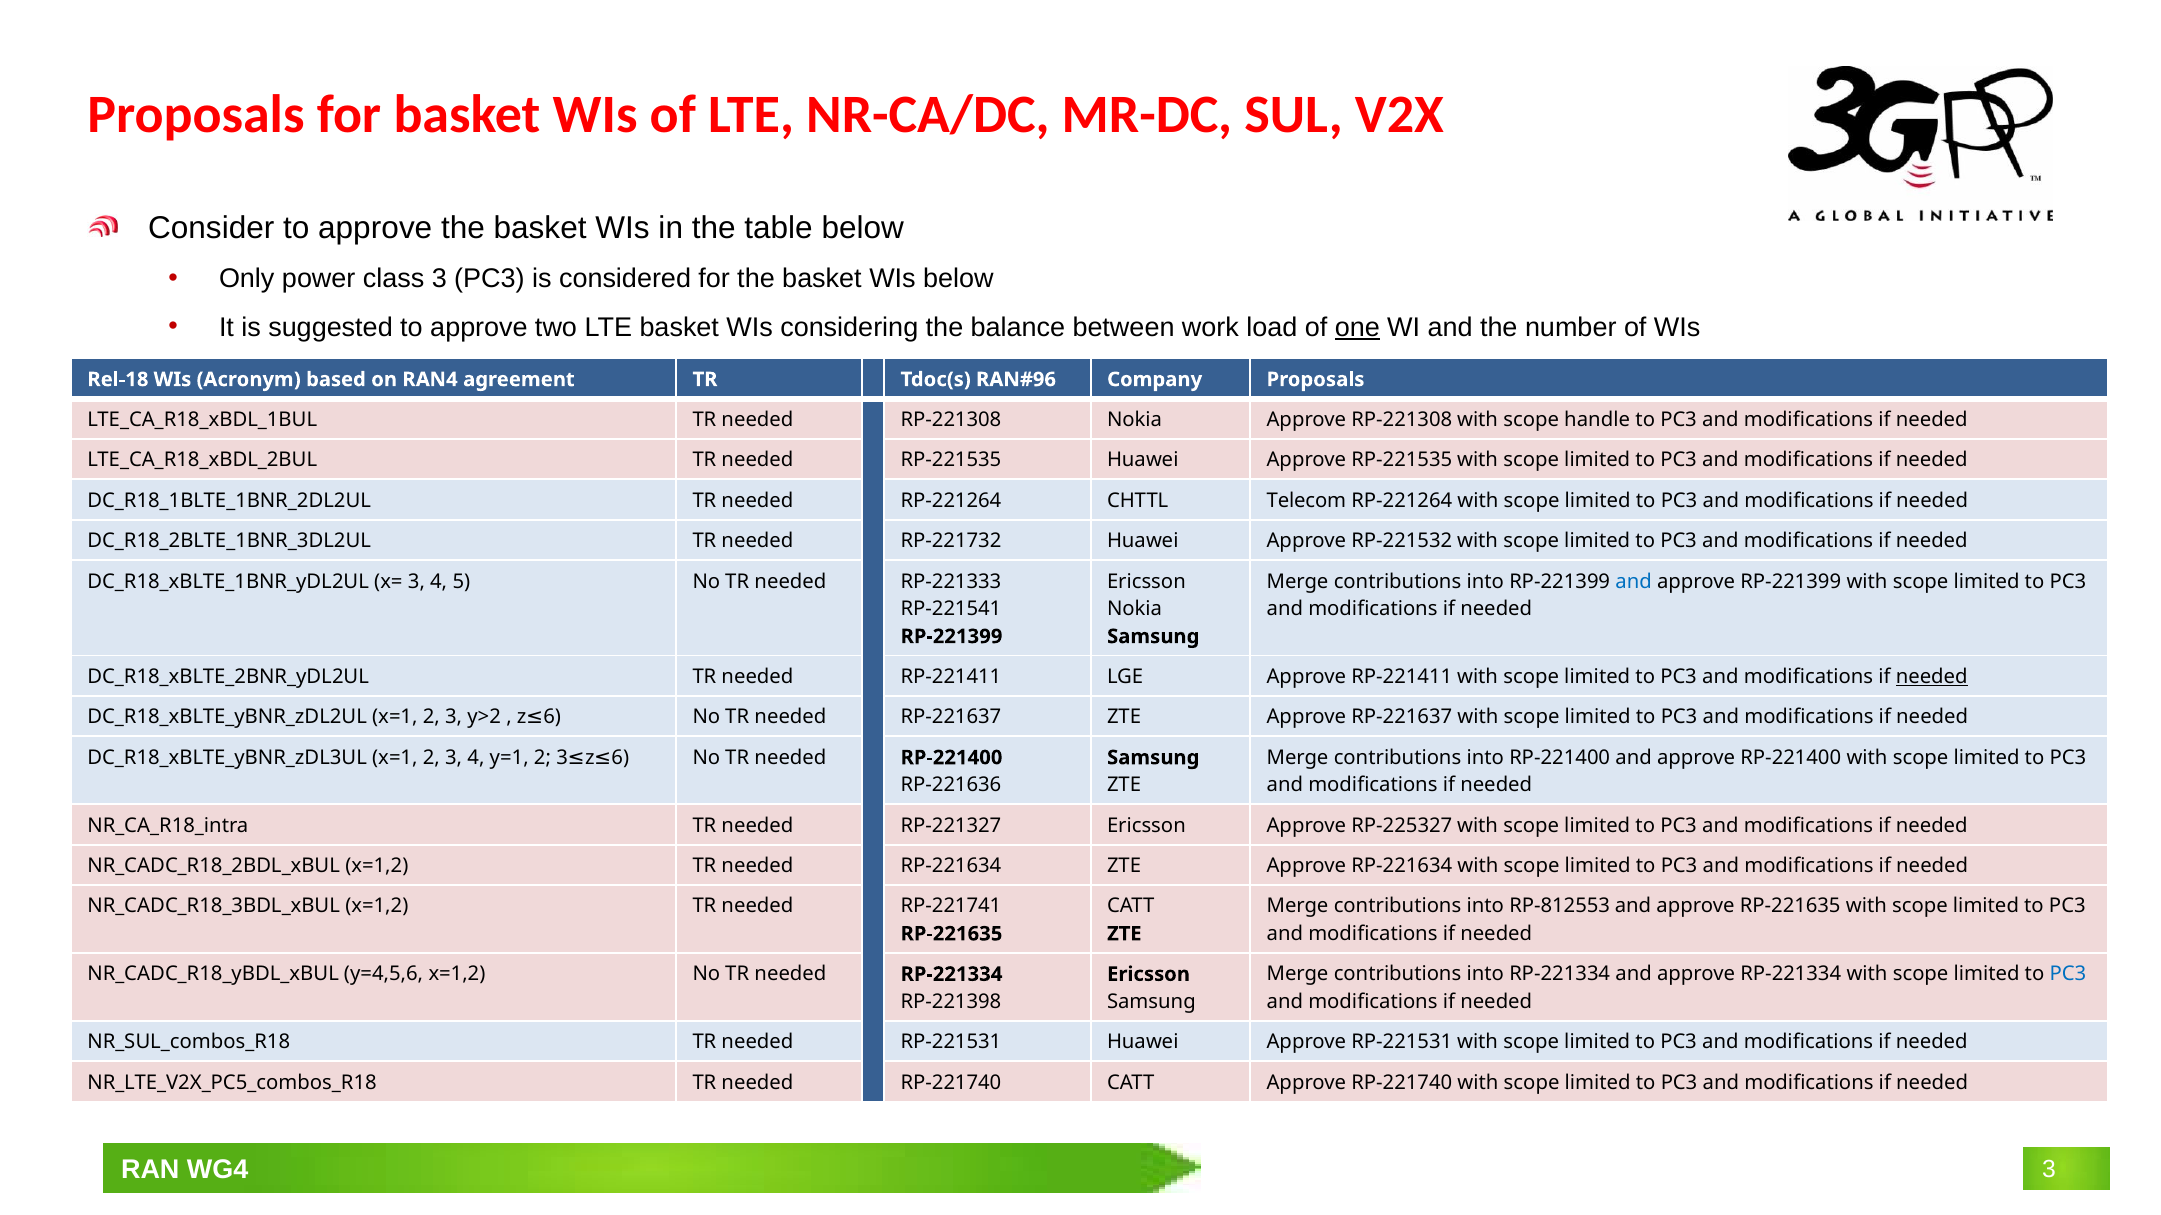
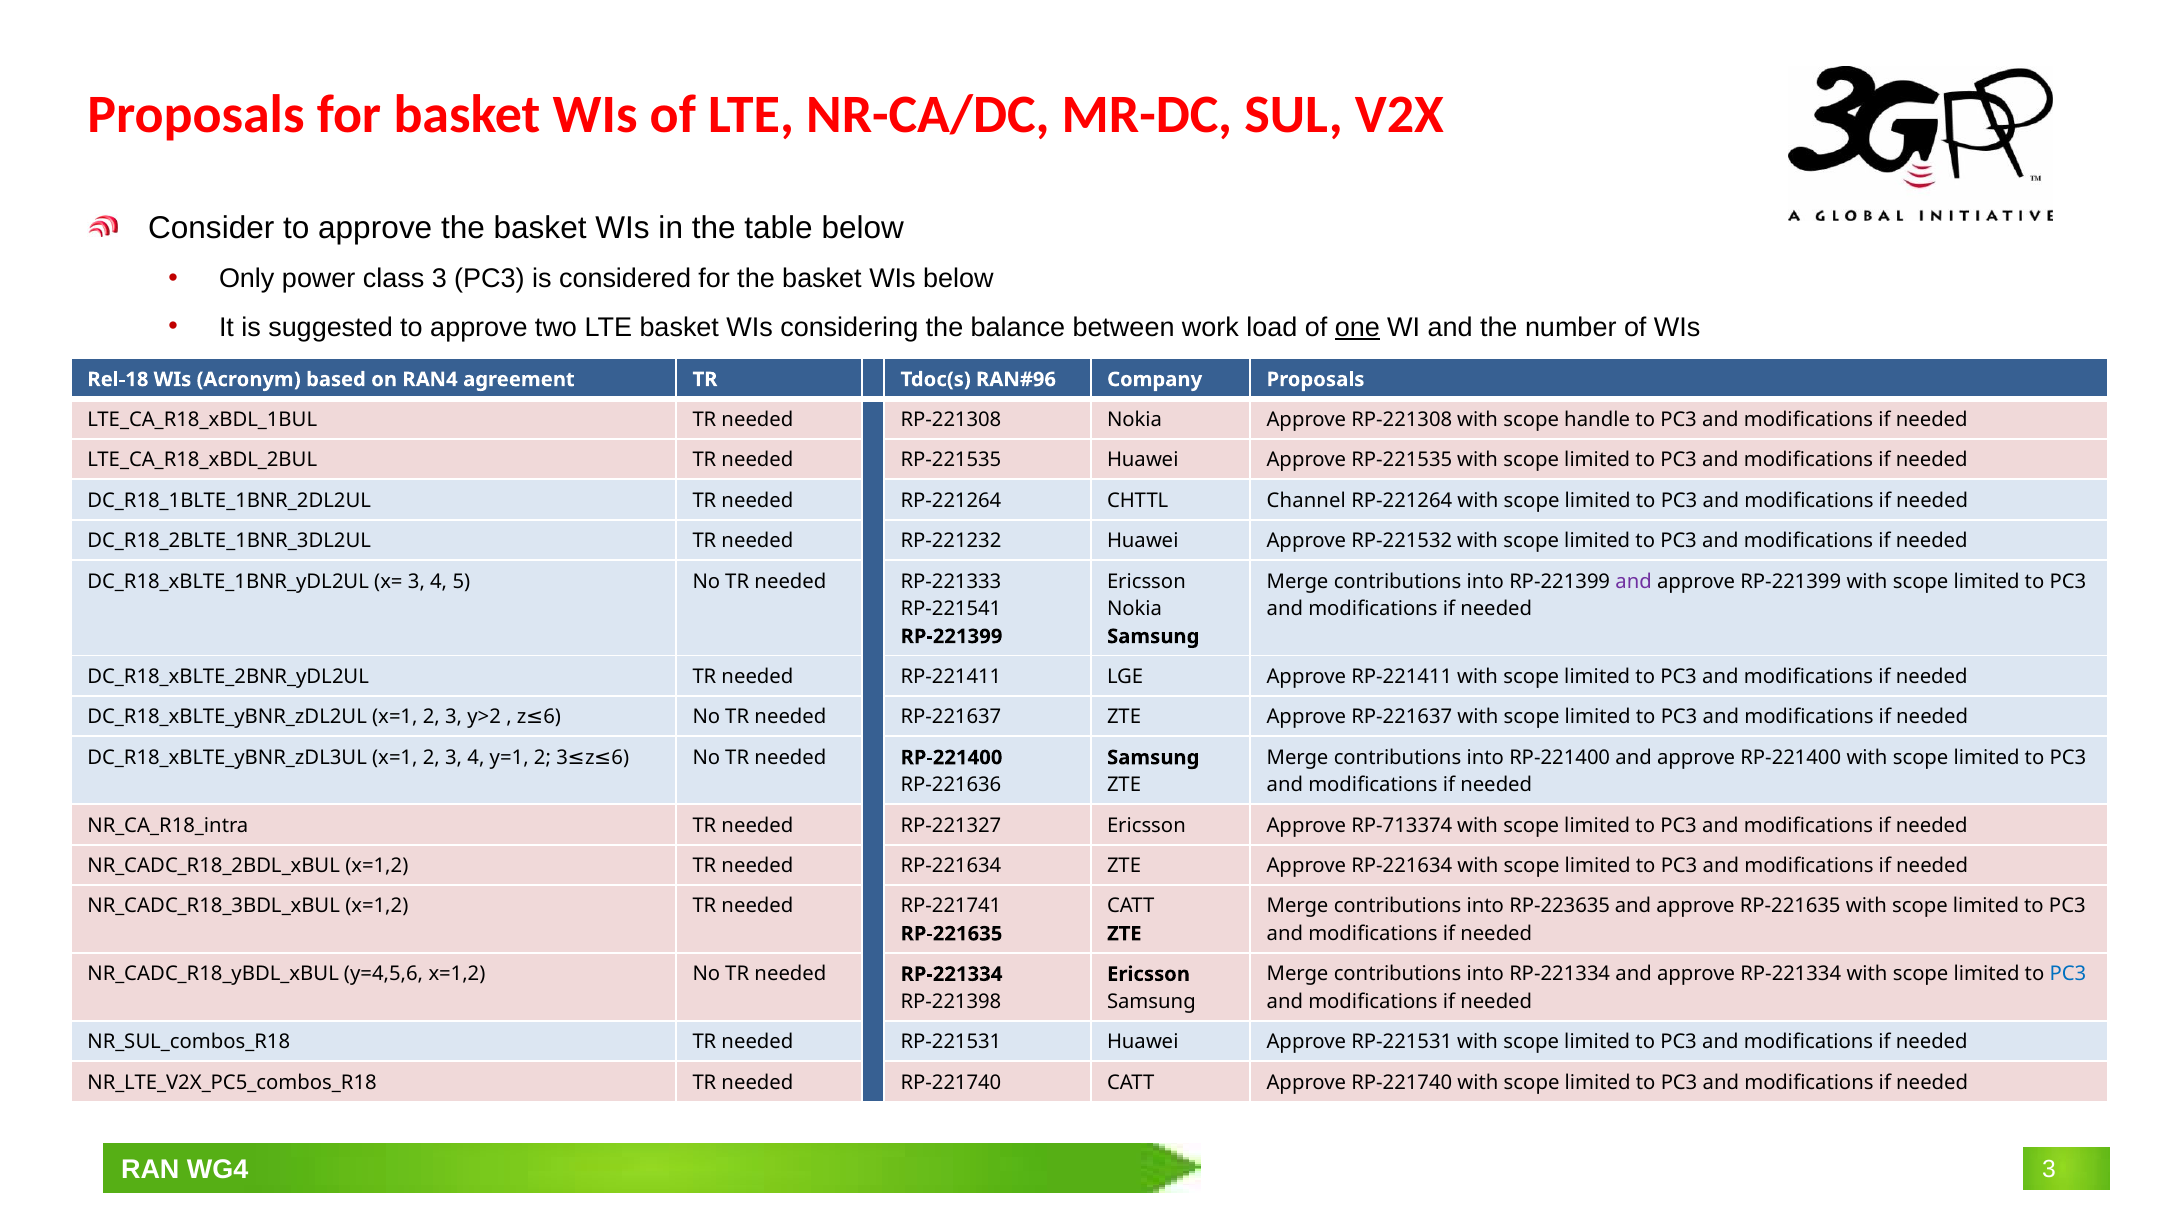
Telecom: Telecom -> Channel
RP-221732: RP-221732 -> RP-221232
and at (1634, 582) colour: blue -> purple
needed at (1932, 677) underline: present -> none
RP-225327: RP-225327 -> RP-713374
RP-812553: RP-812553 -> RP-223635
